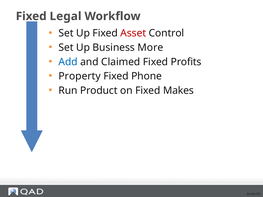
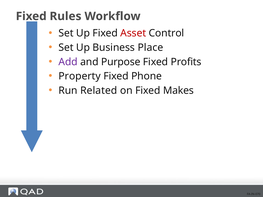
Legal: Legal -> Rules
More: More -> Place
Add colour: blue -> purple
Claimed: Claimed -> Purpose
Product: Product -> Related
